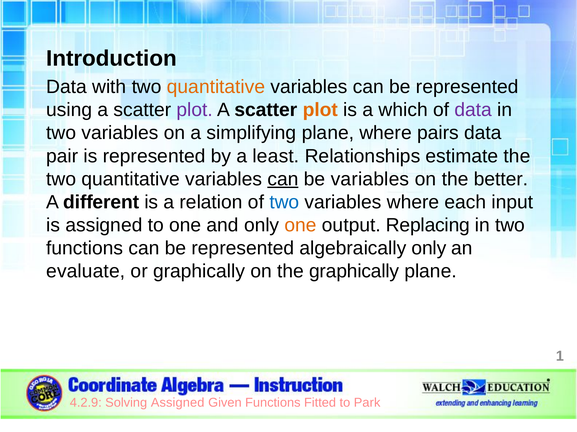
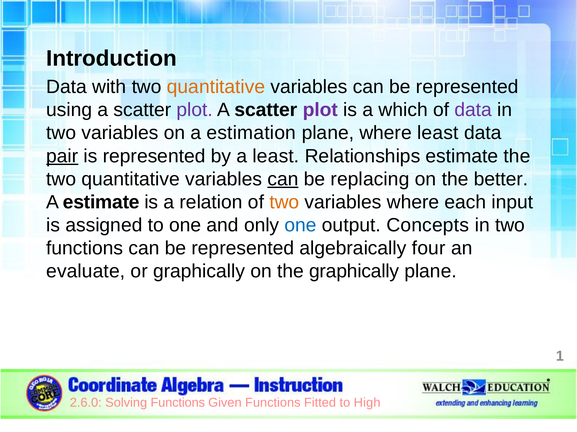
plot at (320, 110) colour: orange -> purple
simplifying: simplifying -> estimation
where pairs: pairs -> least
pair underline: none -> present
be variables: variables -> replacing
A different: different -> estimate
two at (284, 202) colour: blue -> orange
one at (301, 226) colour: orange -> blue
Replacing: Replacing -> Concepts
algebraically only: only -> four
4.2.9: 4.2.9 -> 2.6.0
Solving Assigned: Assigned -> Functions
Park: Park -> High
